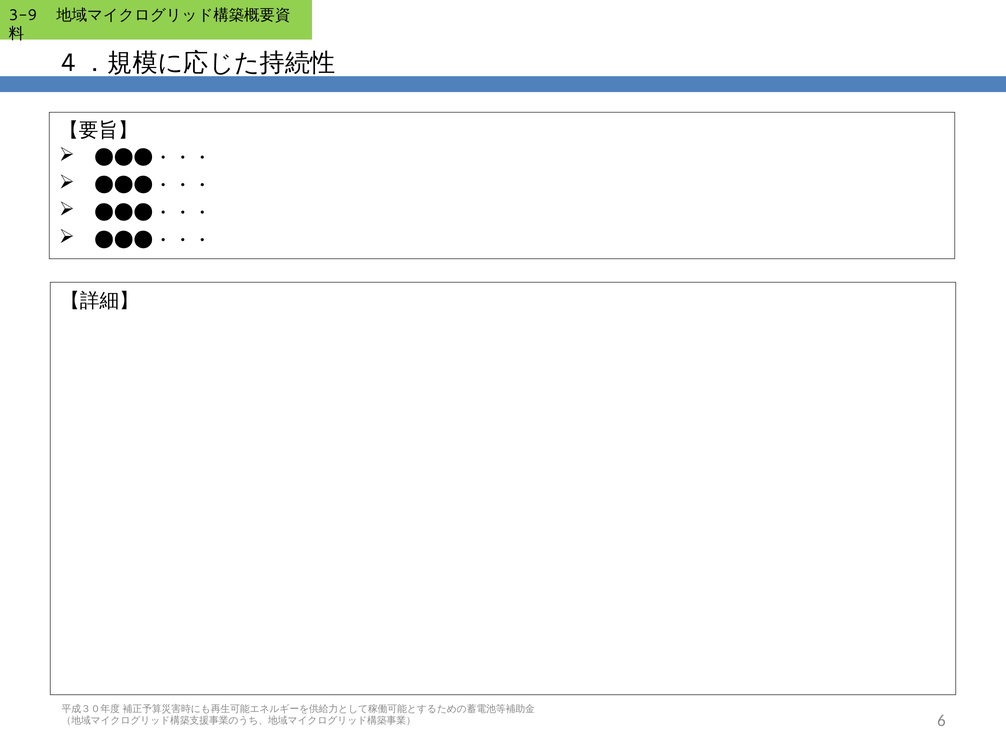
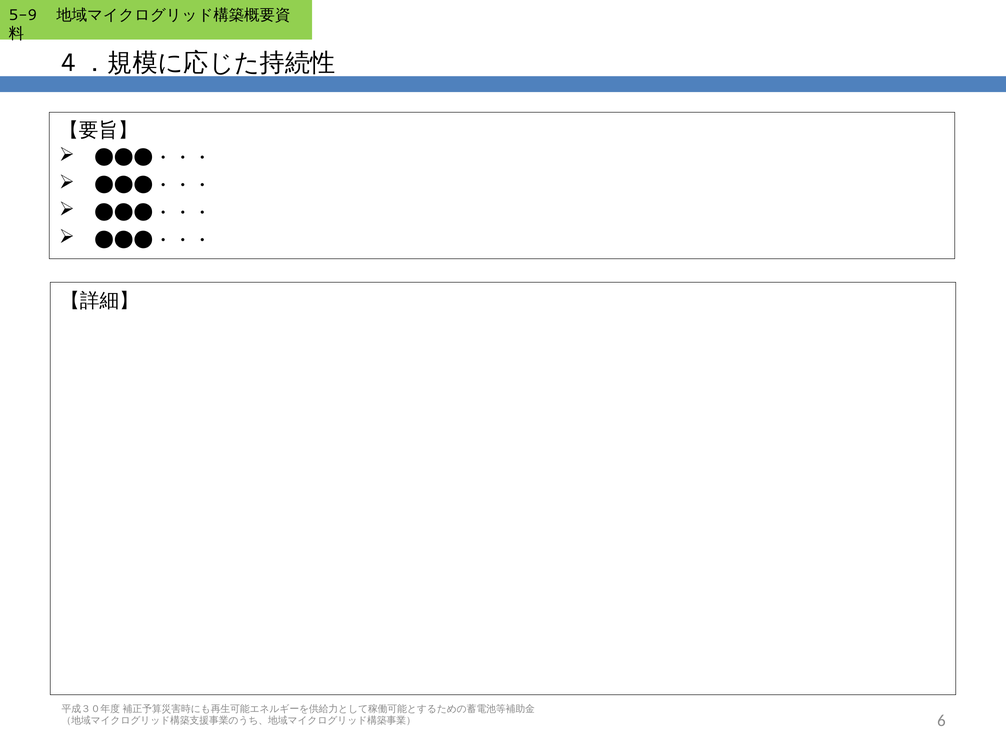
3-9: 3-9 -> 5-9
